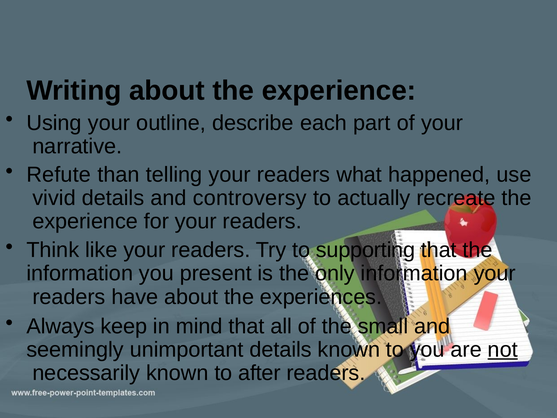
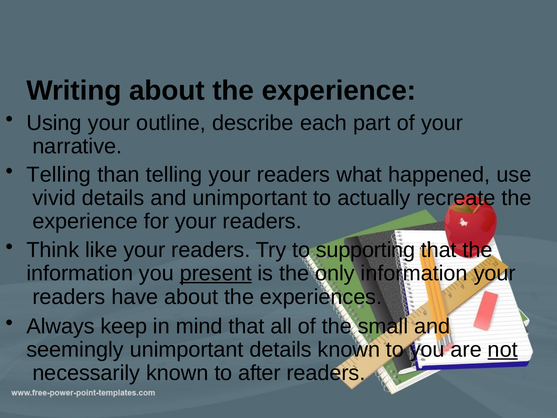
Refute at (59, 174): Refute -> Telling
and controversy: controversy -> unimportant
present underline: none -> present
